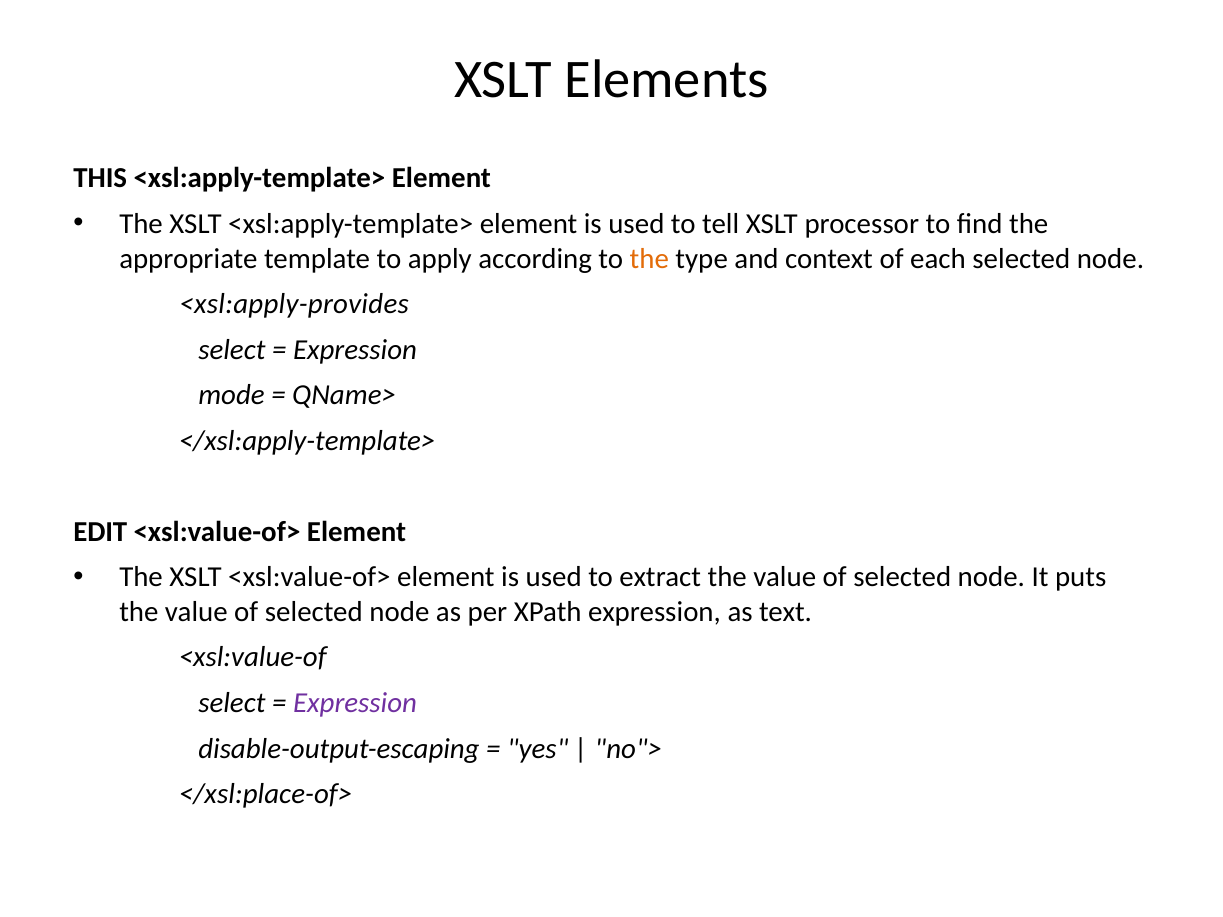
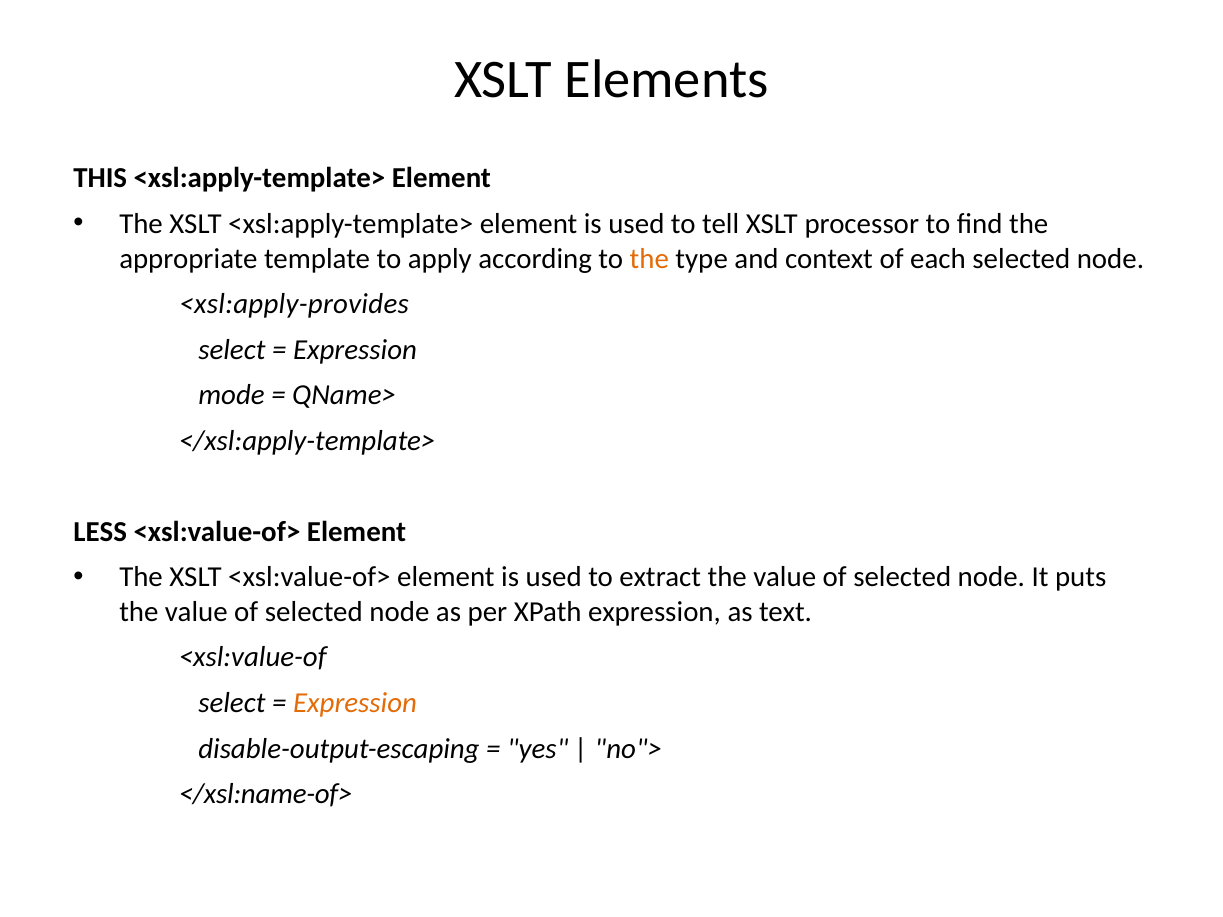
EDIT: EDIT -> LESS
Expression at (355, 703) colour: purple -> orange
</xsl:place-of>: </xsl:place-of> -> </xsl:name-of>
